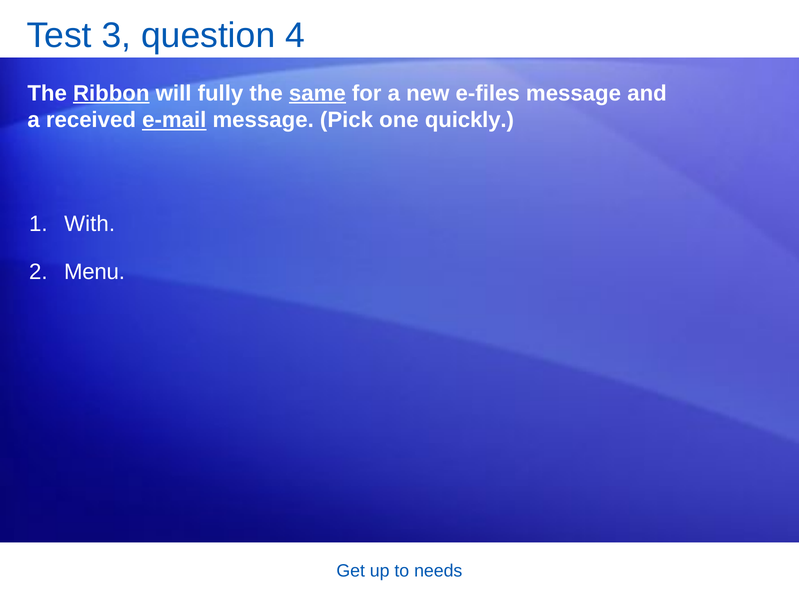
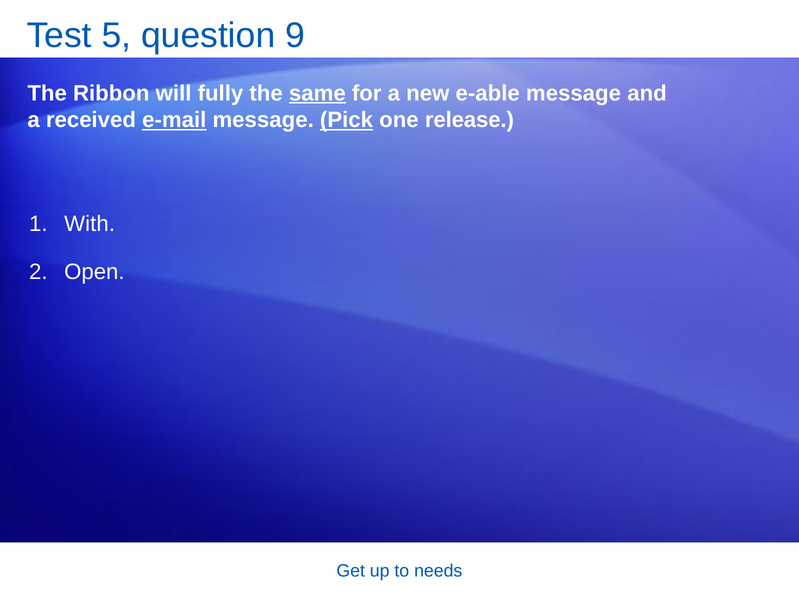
3: 3 -> 5
4: 4 -> 9
Ribbon underline: present -> none
e-files: e-files -> e-able
Pick underline: none -> present
quickly: quickly -> release
Menu: Menu -> Open
